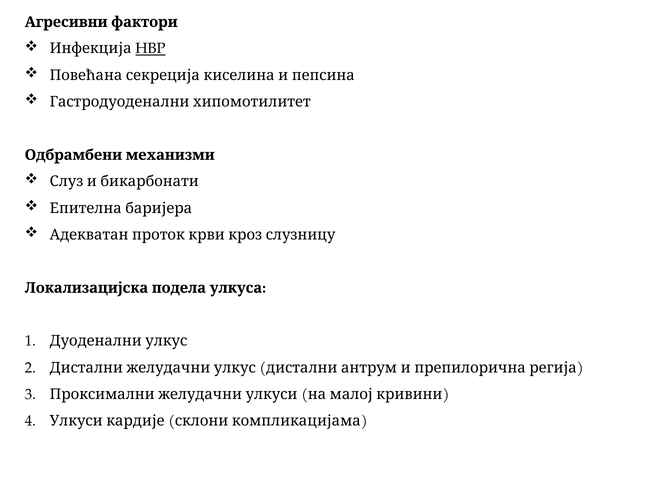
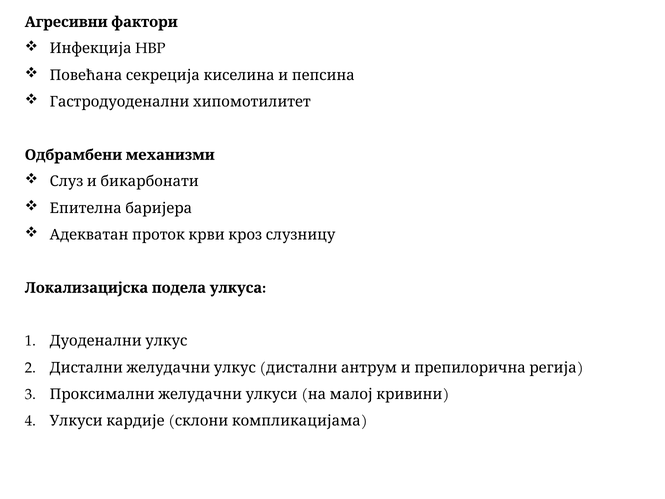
HBP underline: present -> none
